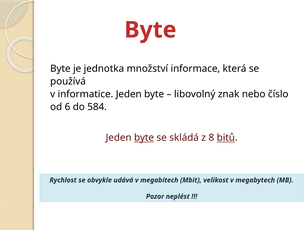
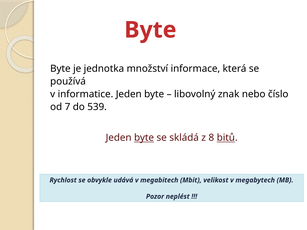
6: 6 -> 7
584: 584 -> 539
